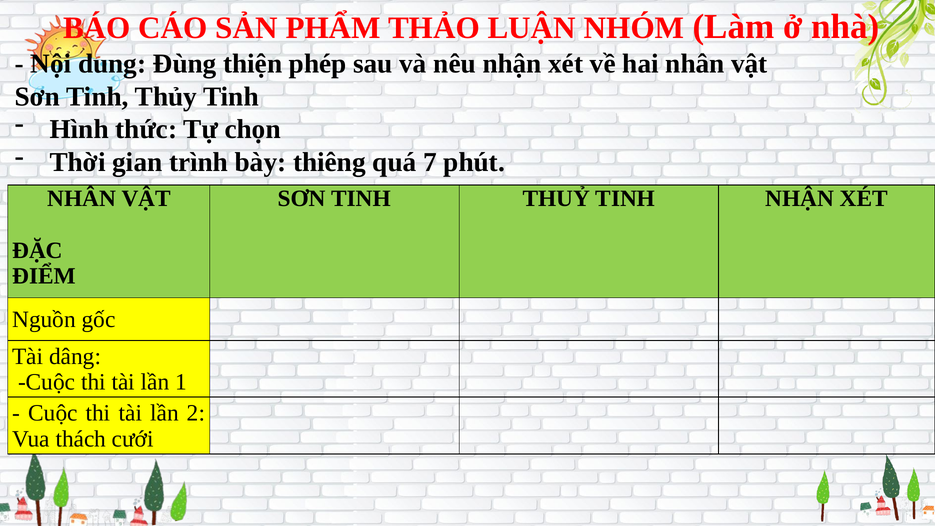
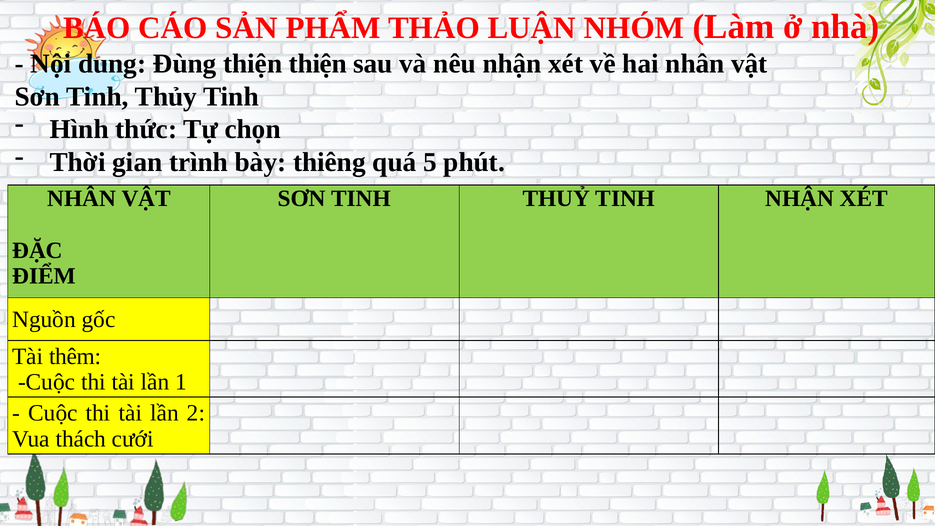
thiện phép: phép -> thiện
7: 7 -> 5
dâng: dâng -> thêm
